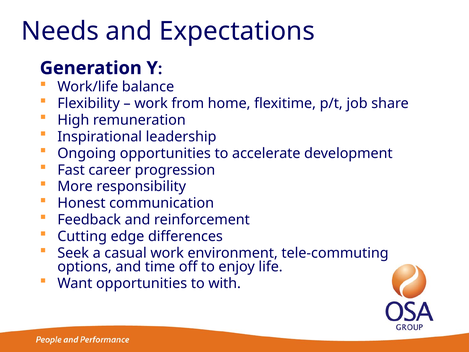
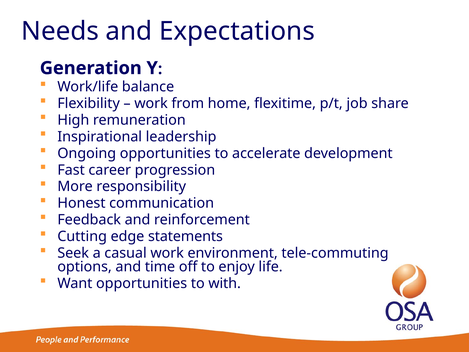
differences: differences -> statements
